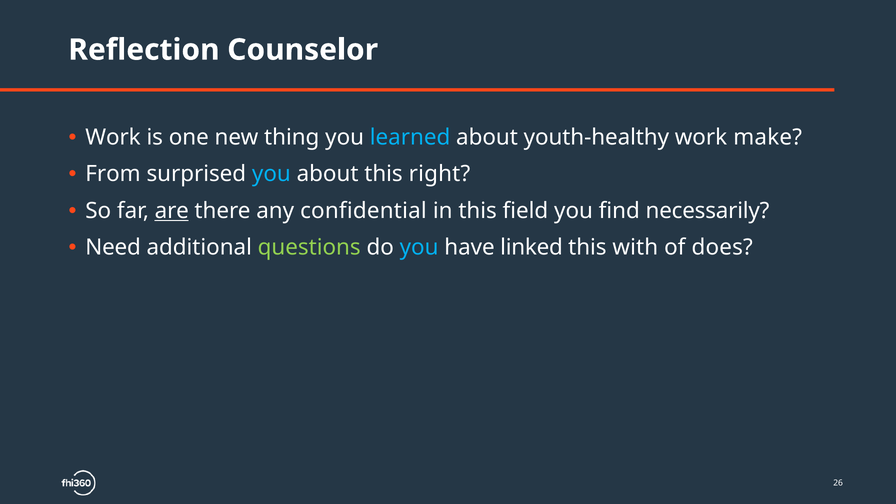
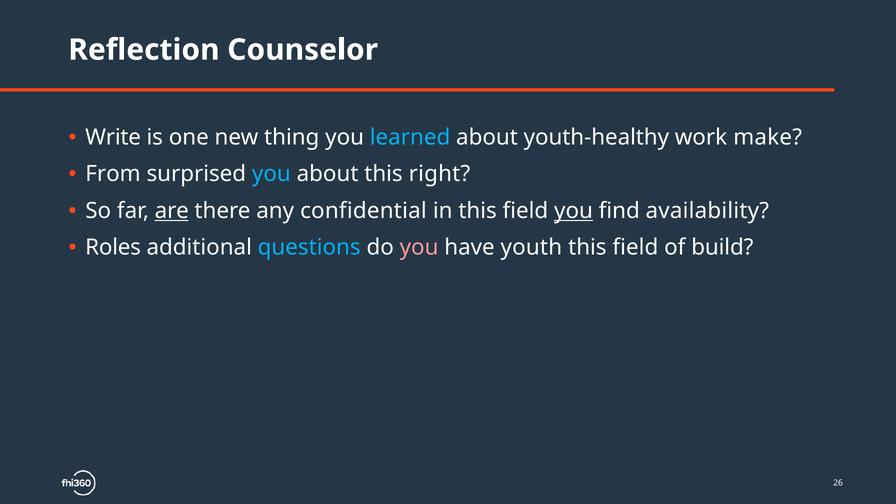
Work at (113, 137): Work -> Write
you at (574, 211) underline: none -> present
necessarily: necessarily -> availability
Need: Need -> Roles
questions colour: light green -> light blue
you at (419, 248) colour: light blue -> pink
linked: linked -> youth
with at (635, 248): with -> field
does: does -> build
